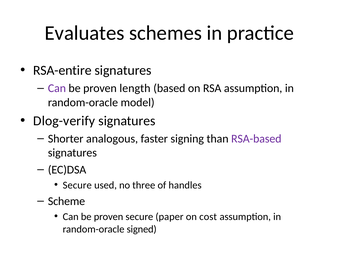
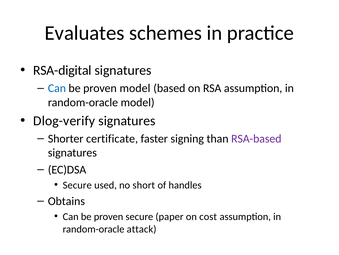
RSA-entire: RSA-entire -> RSA-digital
Can at (57, 88) colour: purple -> blue
proven length: length -> model
analogous: analogous -> certificate
three: three -> short
Scheme: Scheme -> Obtains
signed: signed -> attack
